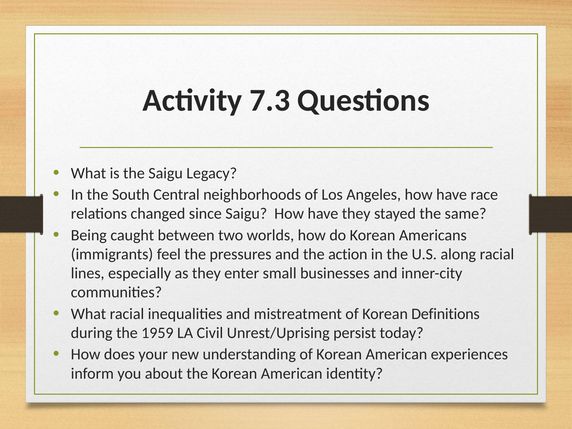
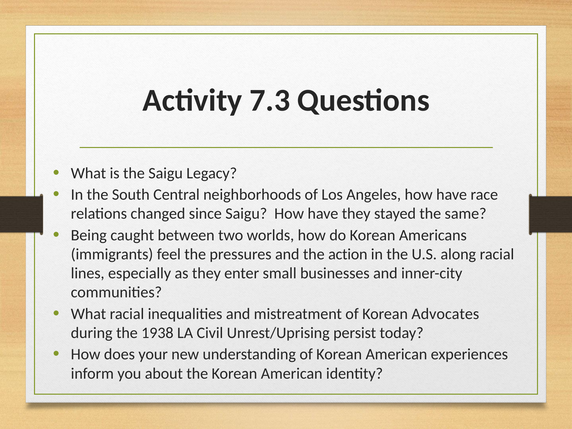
Definitions: Definitions -> Advocates
1959: 1959 -> 1938
